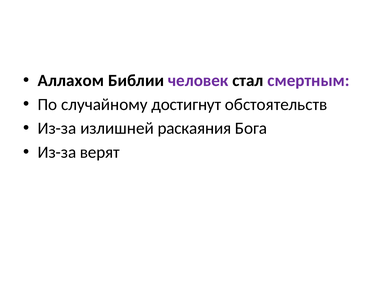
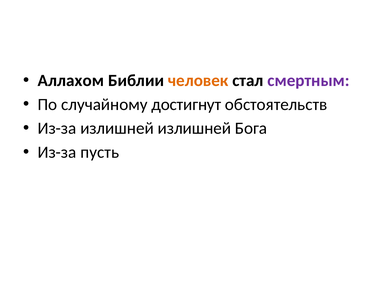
человек colour: purple -> orange
излишней раскаяния: раскаяния -> излишней
верят: верят -> пусть
